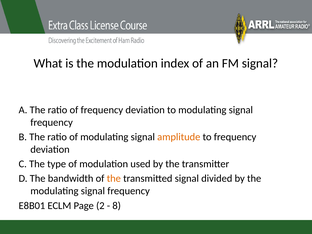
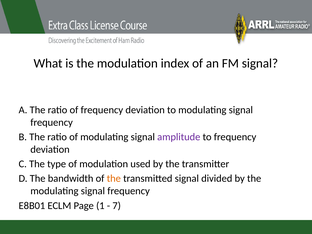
amplitude colour: orange -> purple
2: 2 -> 1
8: 8 -> 7
